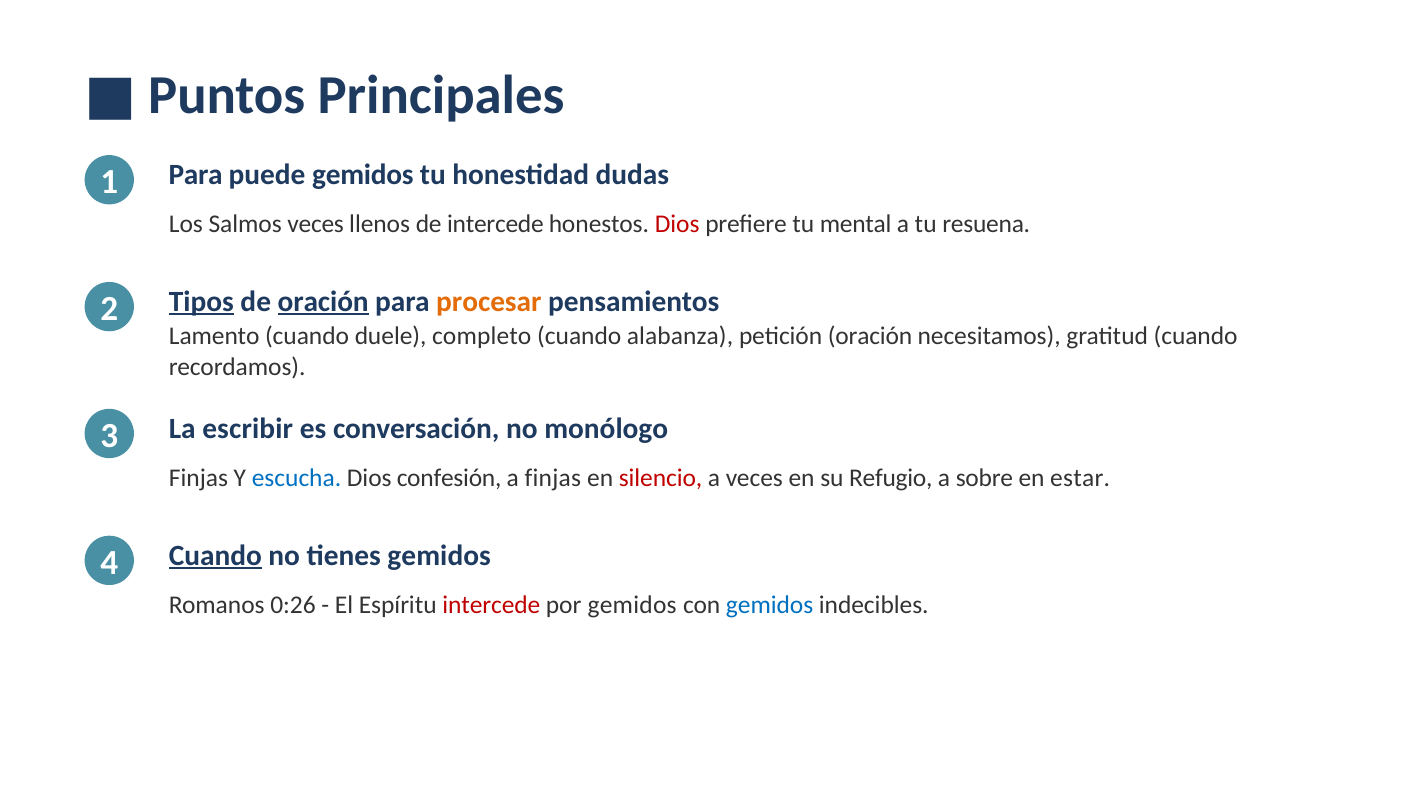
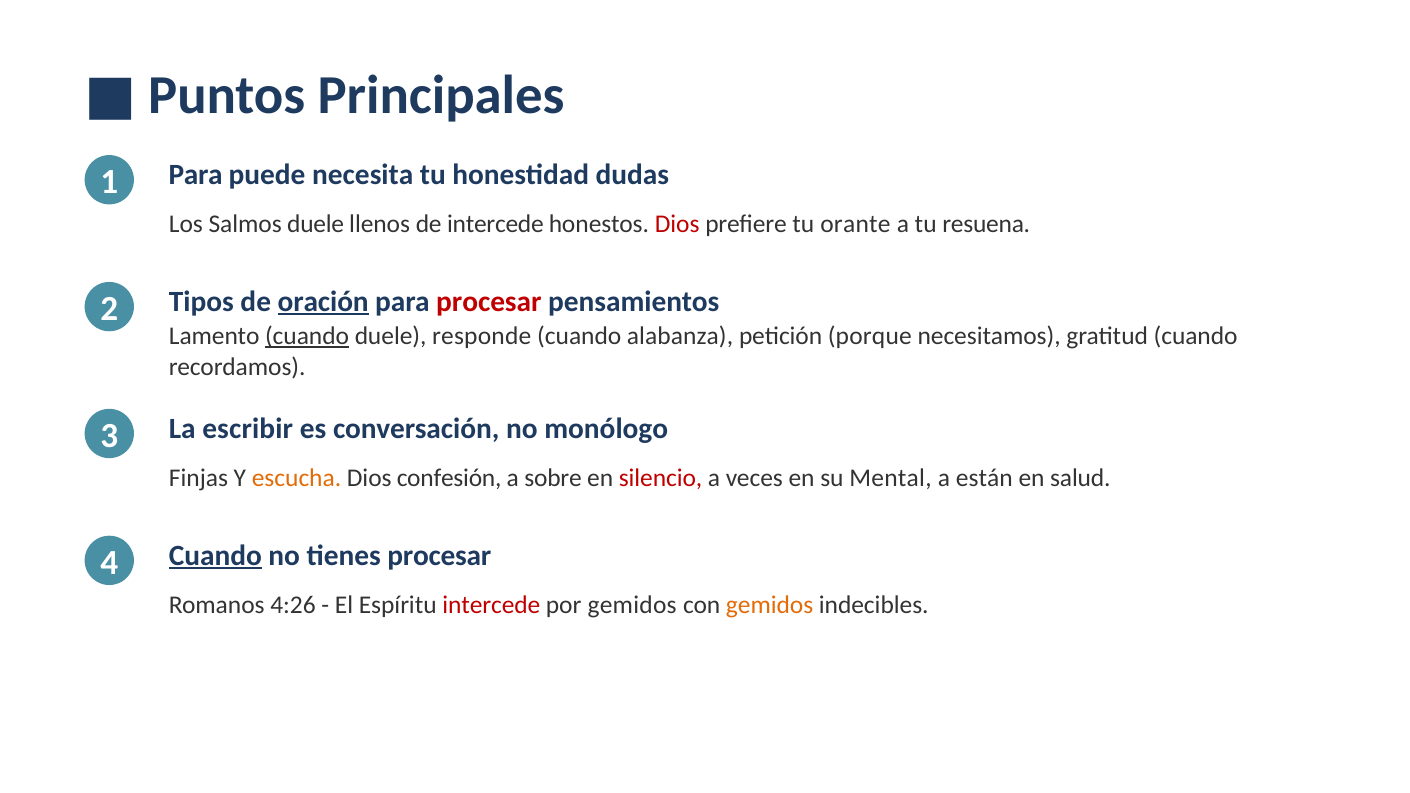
puede gemidos: gemidos -> necesita
Salmos veces: veces -> duele
mental: mental -> orante
Tipos underline: present -> none
procesar at (489, 302) colour: orange -> red
cuando at (307, 336) underline: none -> present
completo: completo -> responde
petición oración: oración -> porque
escucha colour: blue -> orange
a finjas: finjas -> sobre
Refugio: Refugio -> Mental
sobre: sobre -> están
estar: estar -> salud
tienes gemidos: gemidos -> procesar
0:26: 0:26 -> 4:26
gemidos at (770, 605) colour: blue -> orange
